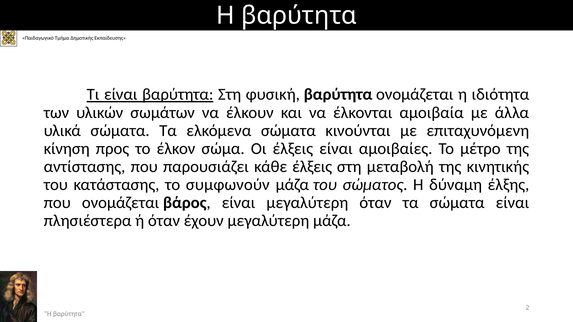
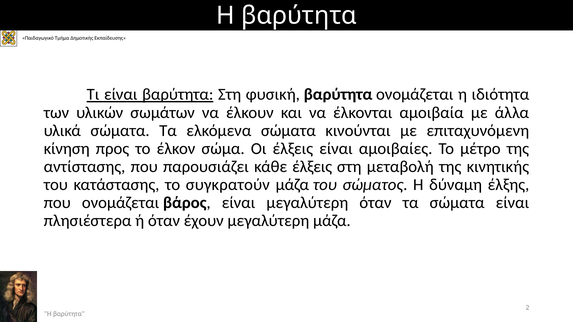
συμφωνούν: συμφωνούν -> συγκρατούν
